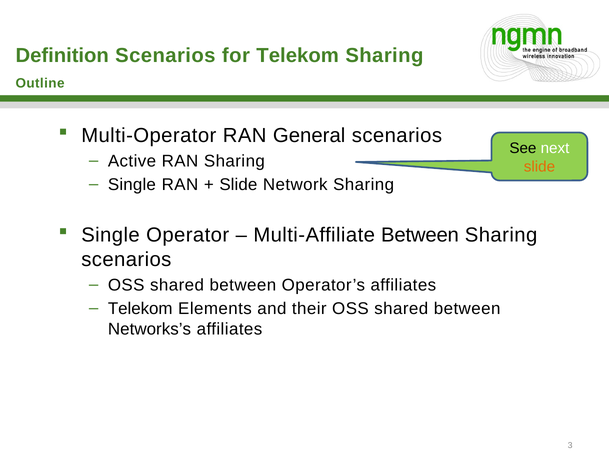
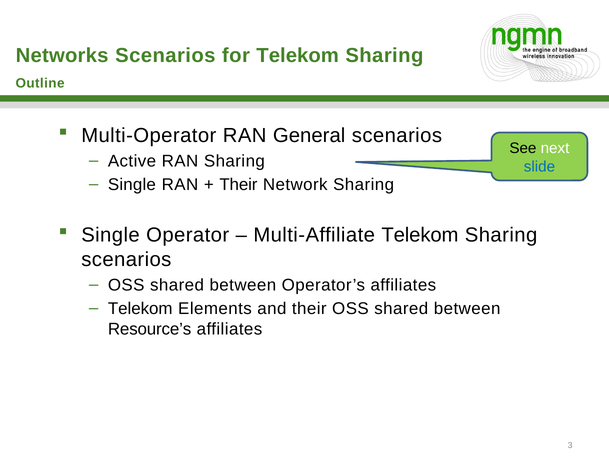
Definition: Definition -> Networks
slide at (539, 167) colour: orange -> blue
Slide at (238, 185): Slide -> Their
Multi-Affiliate Between: Between -> Telekom
Networks’s: Networks’s -> Resource’s
